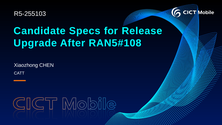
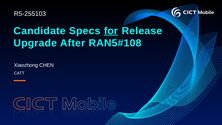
for underline: none -> present
